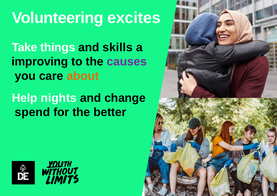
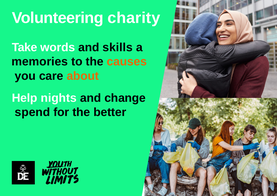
excites: excites -> charity
things: things -> words
improving: improving -> memories
causes colour: purple -> orange
